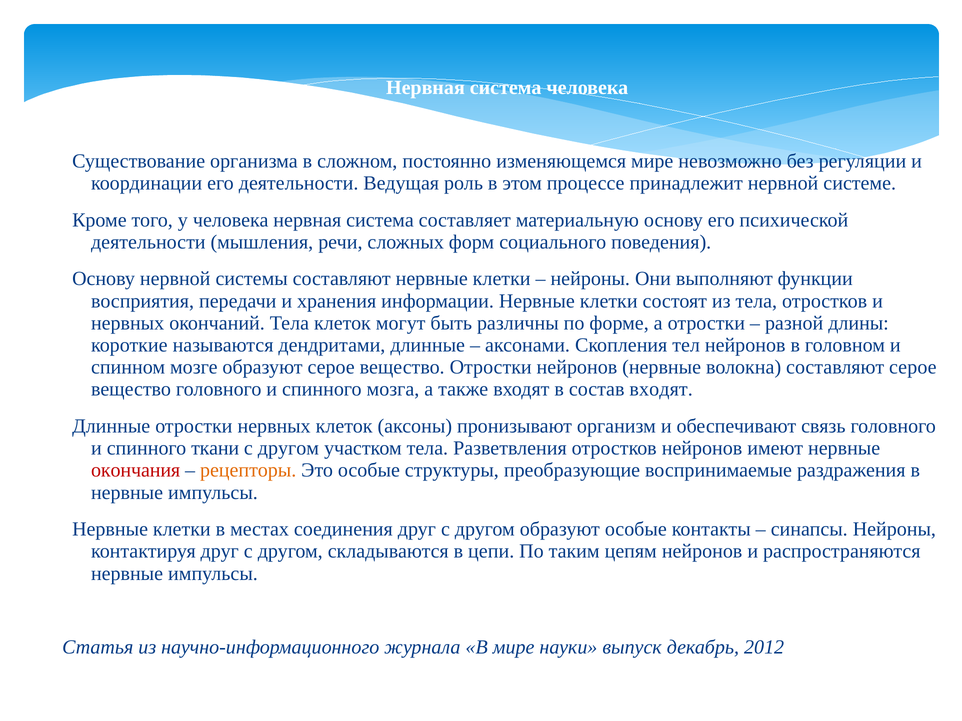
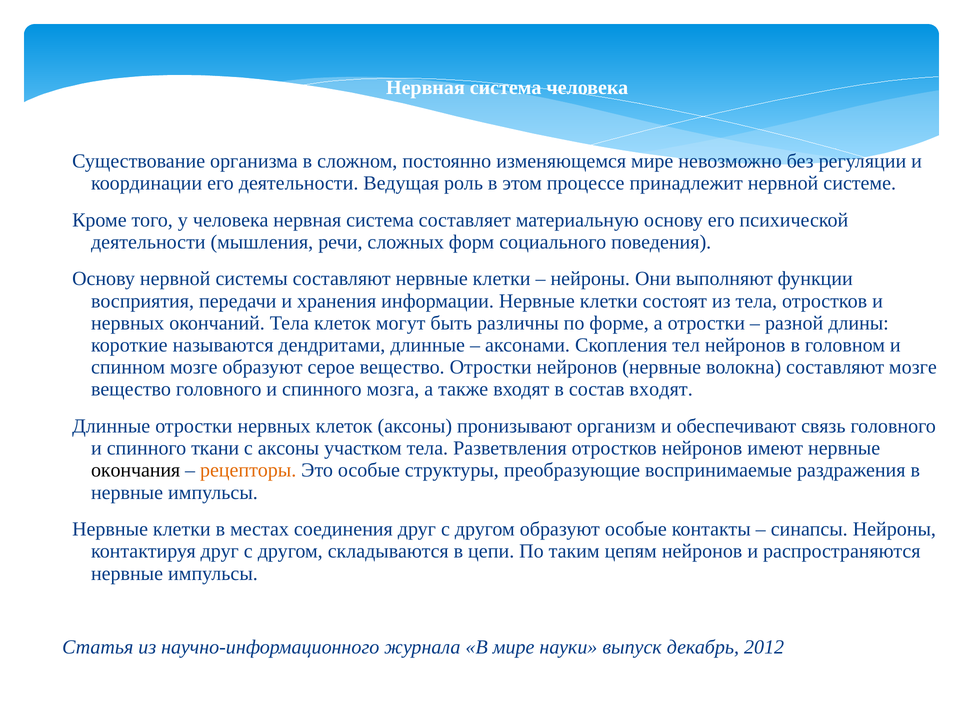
составляют серое: серое -> мозге
другом at (288, 449): другом -> аксоны
окончания colour: red -> black
